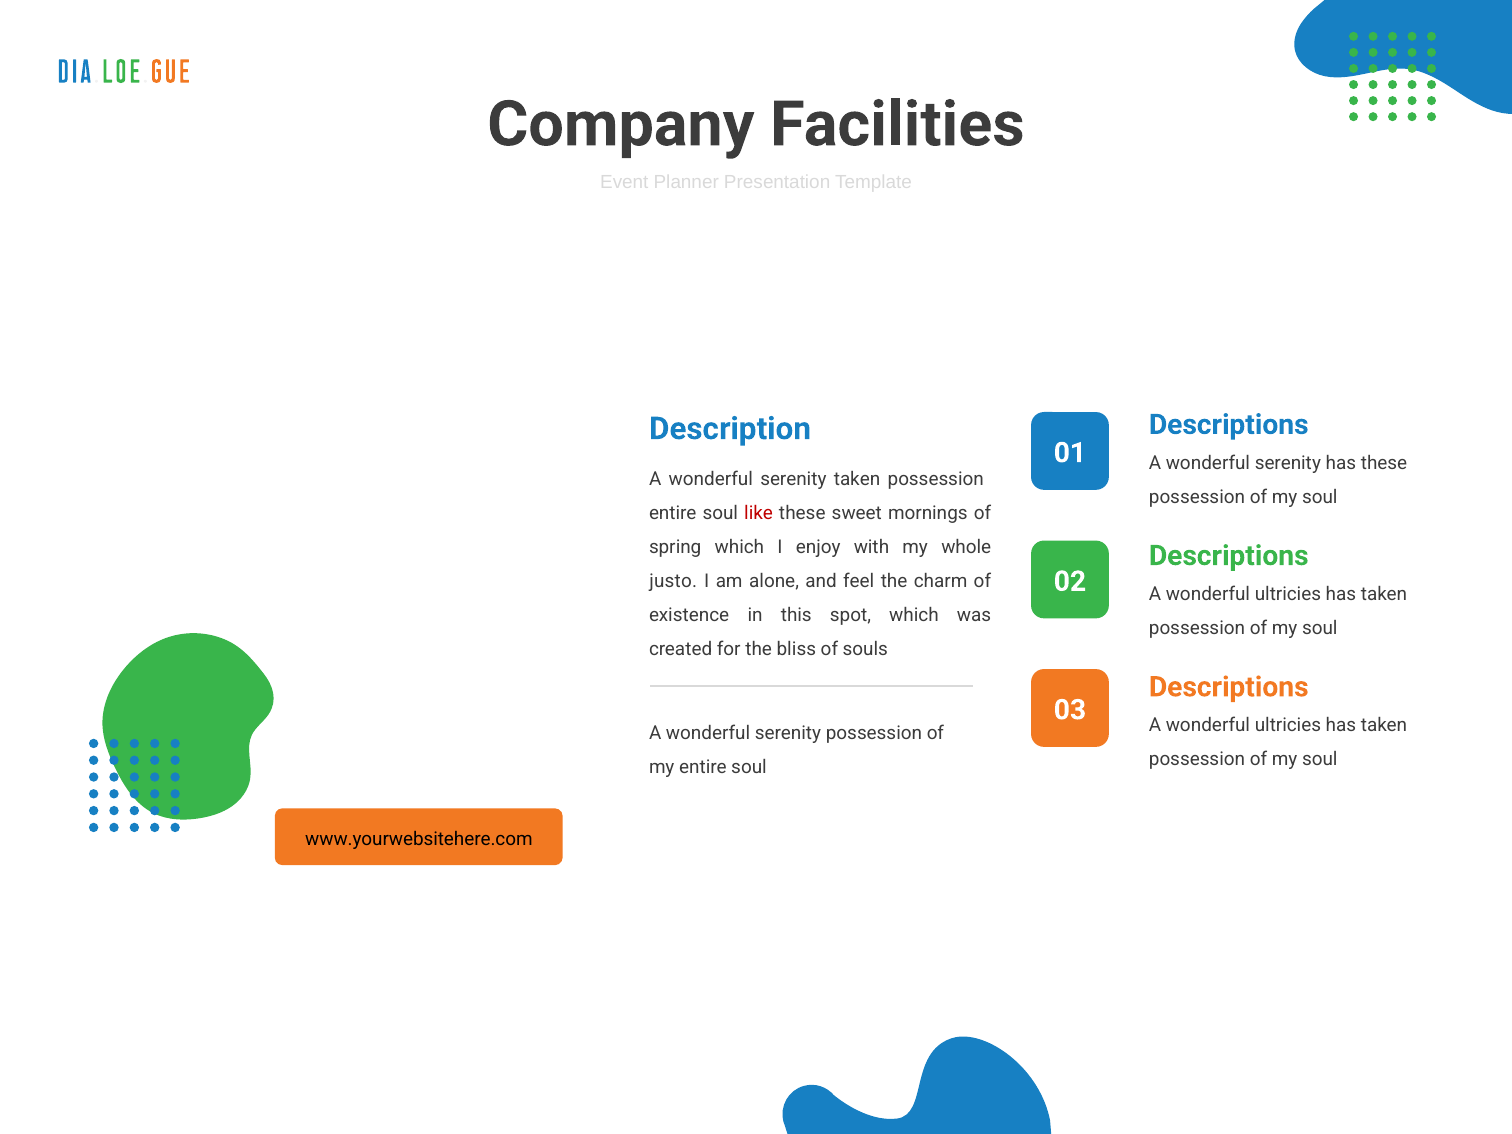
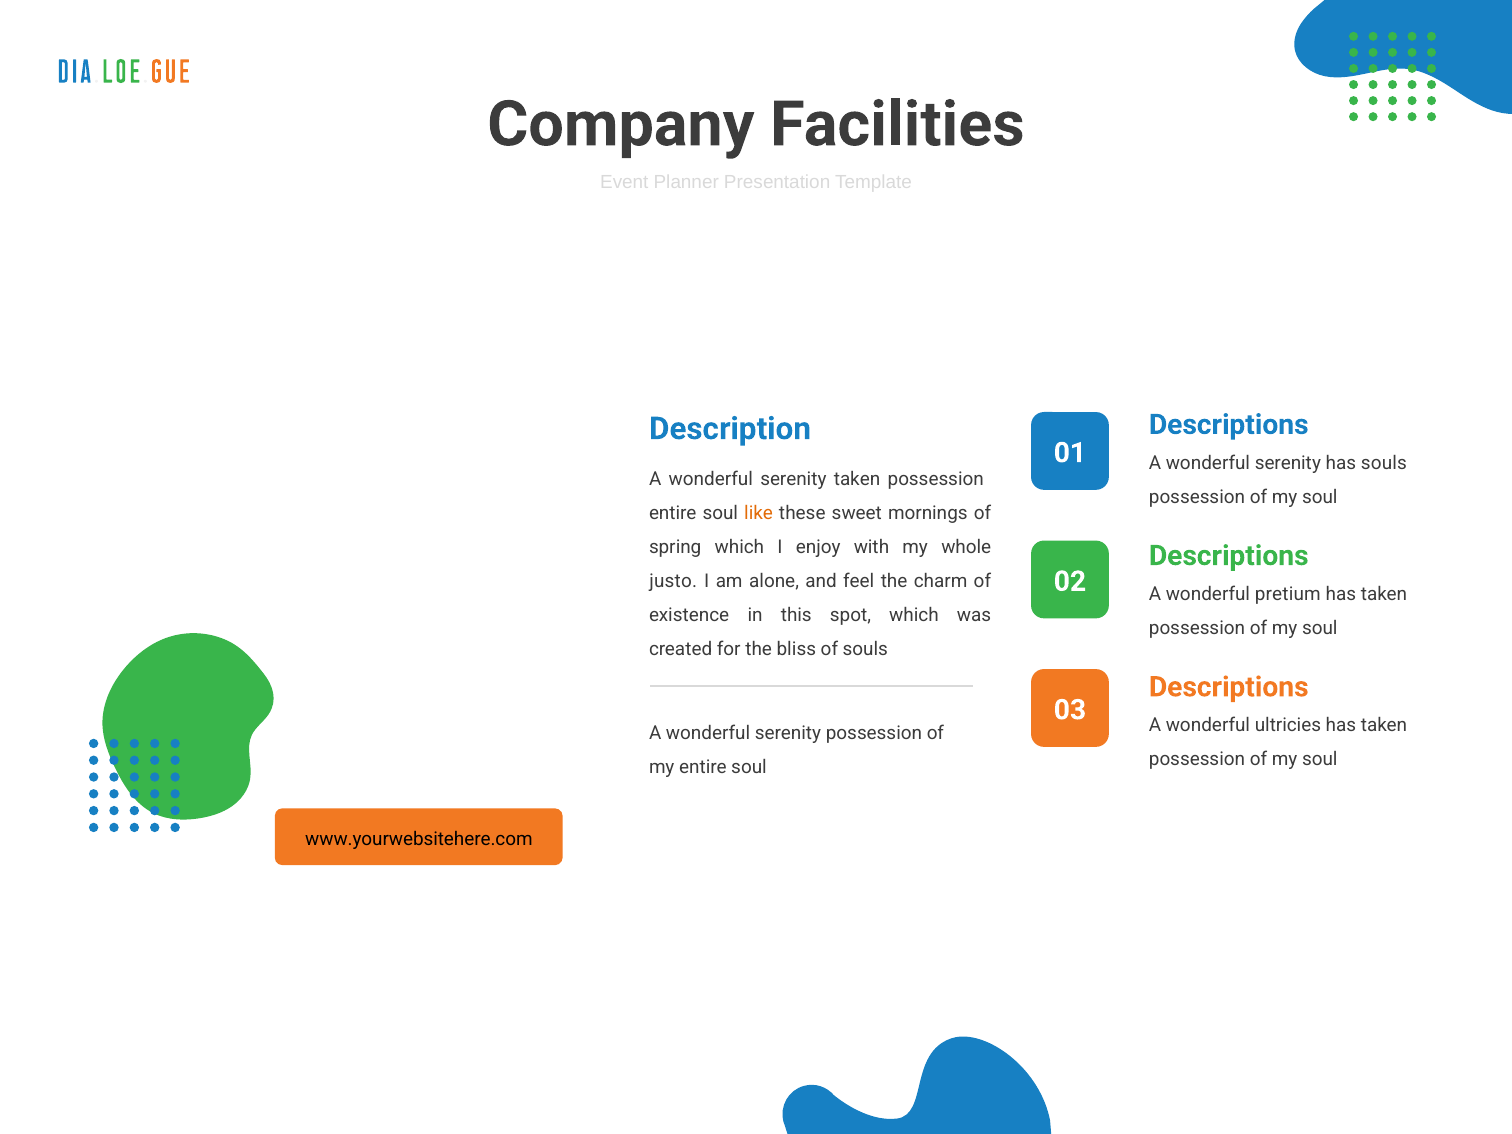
has these: these -> souls
like colour: red -> orange
ultricies at (1288, 594): ultricies -> pretium
